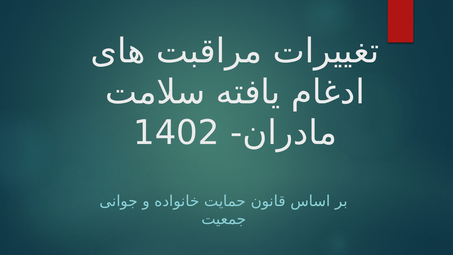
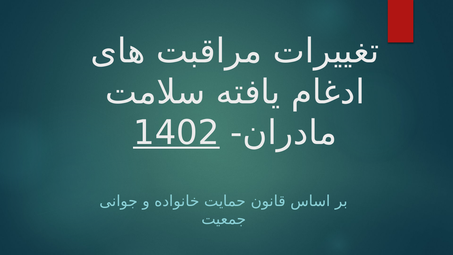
1402 underline: none -> present
